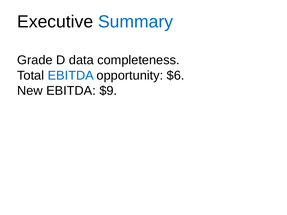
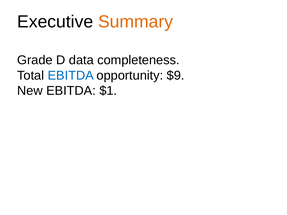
Summary colour: blue -> orange
$6: $6 -> $9
$9: $9 -> $1
